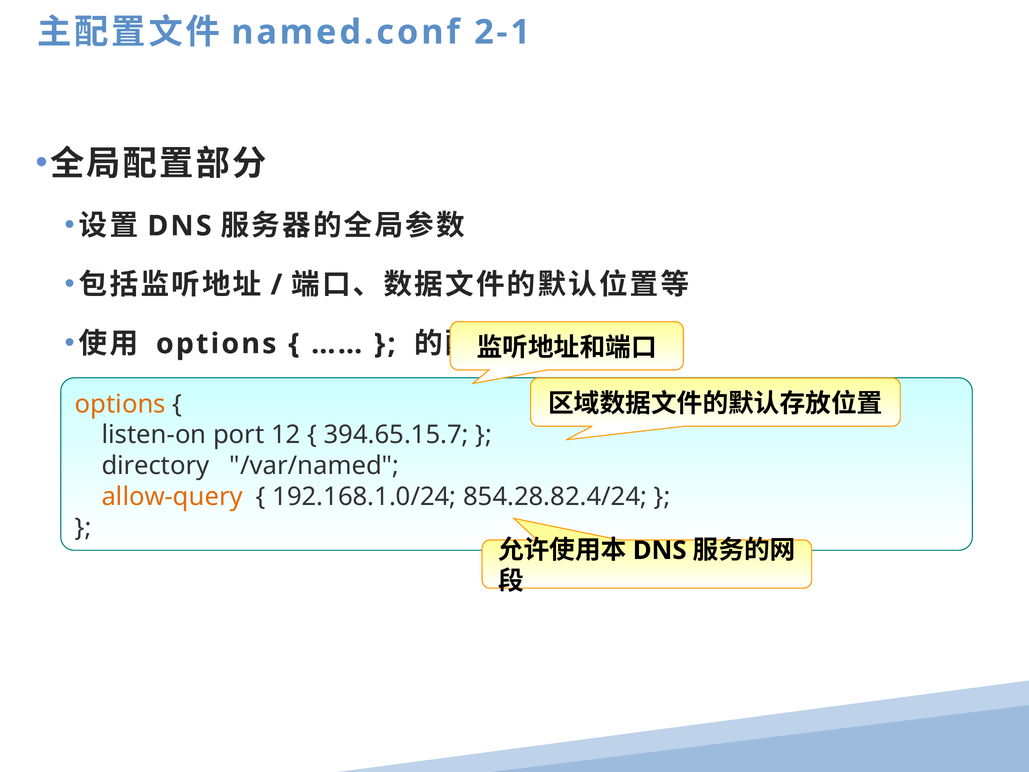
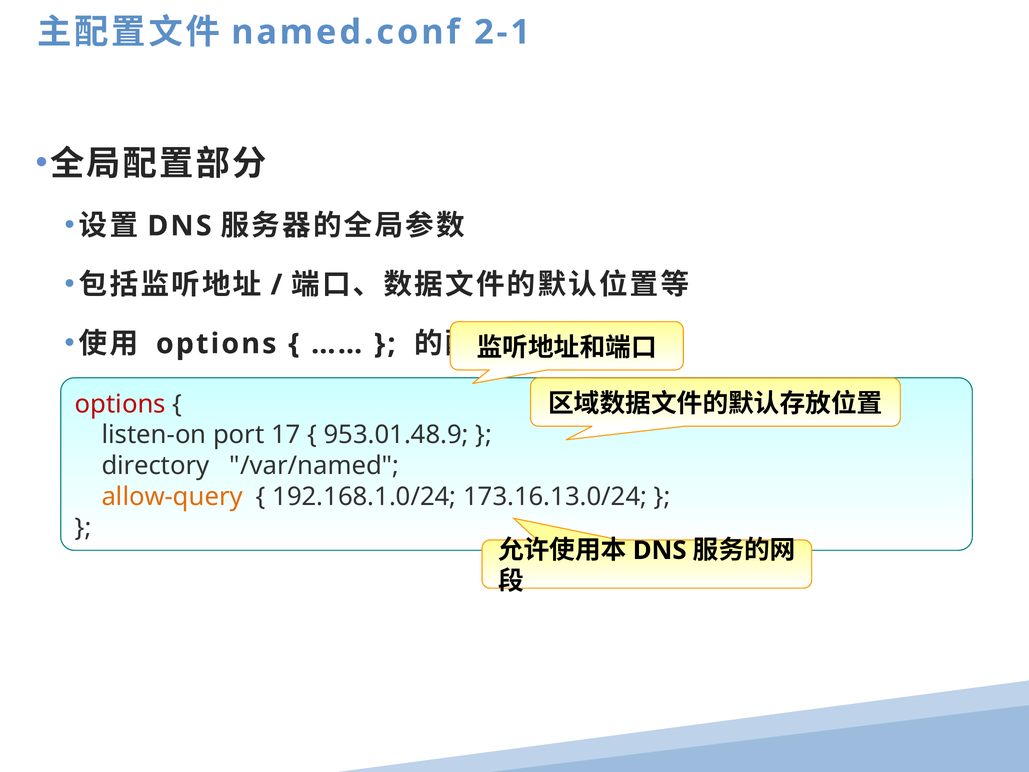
options at (120, 404) colour: orange -> red
12: 12 -> 17
394.65.15.7: 394.65.15.7 -> 953.01.48.9
854.28.82.4/24: 854.28.82.4/24 -> 173.16.13.0/24
